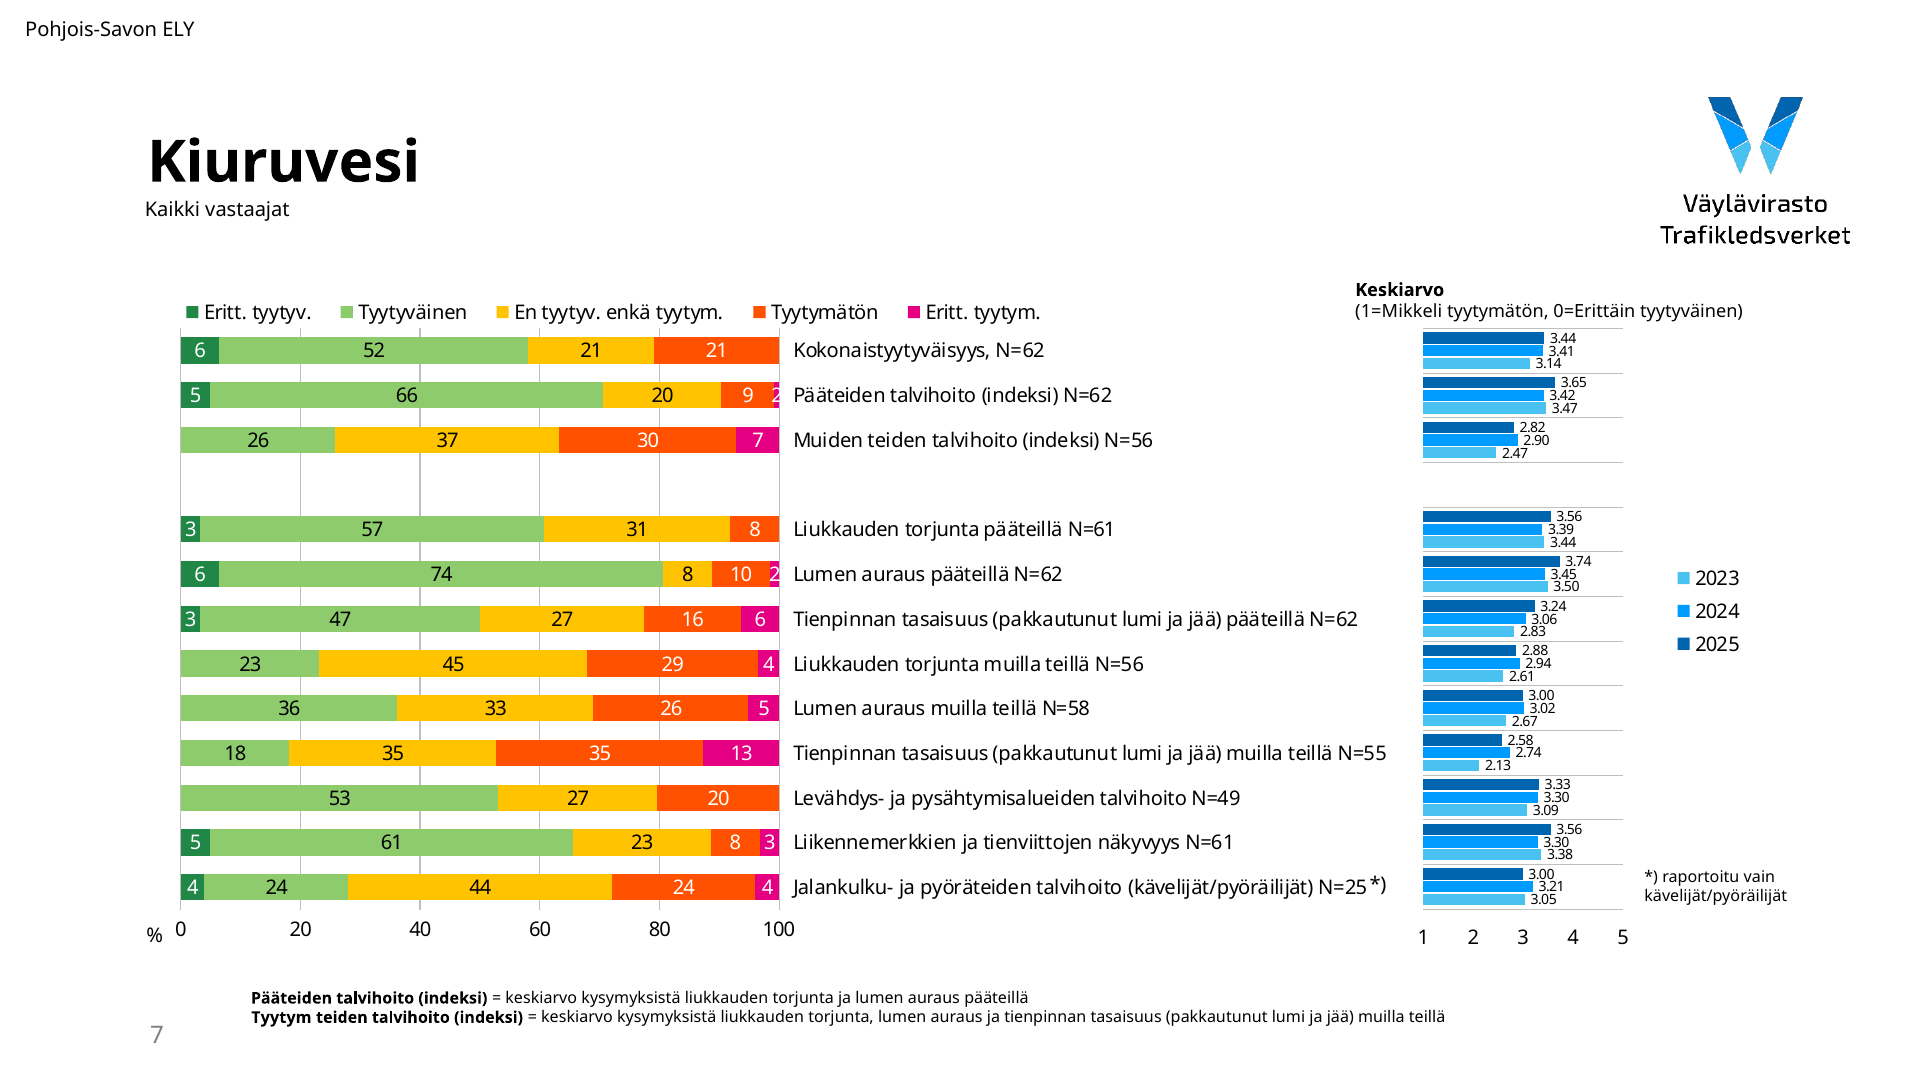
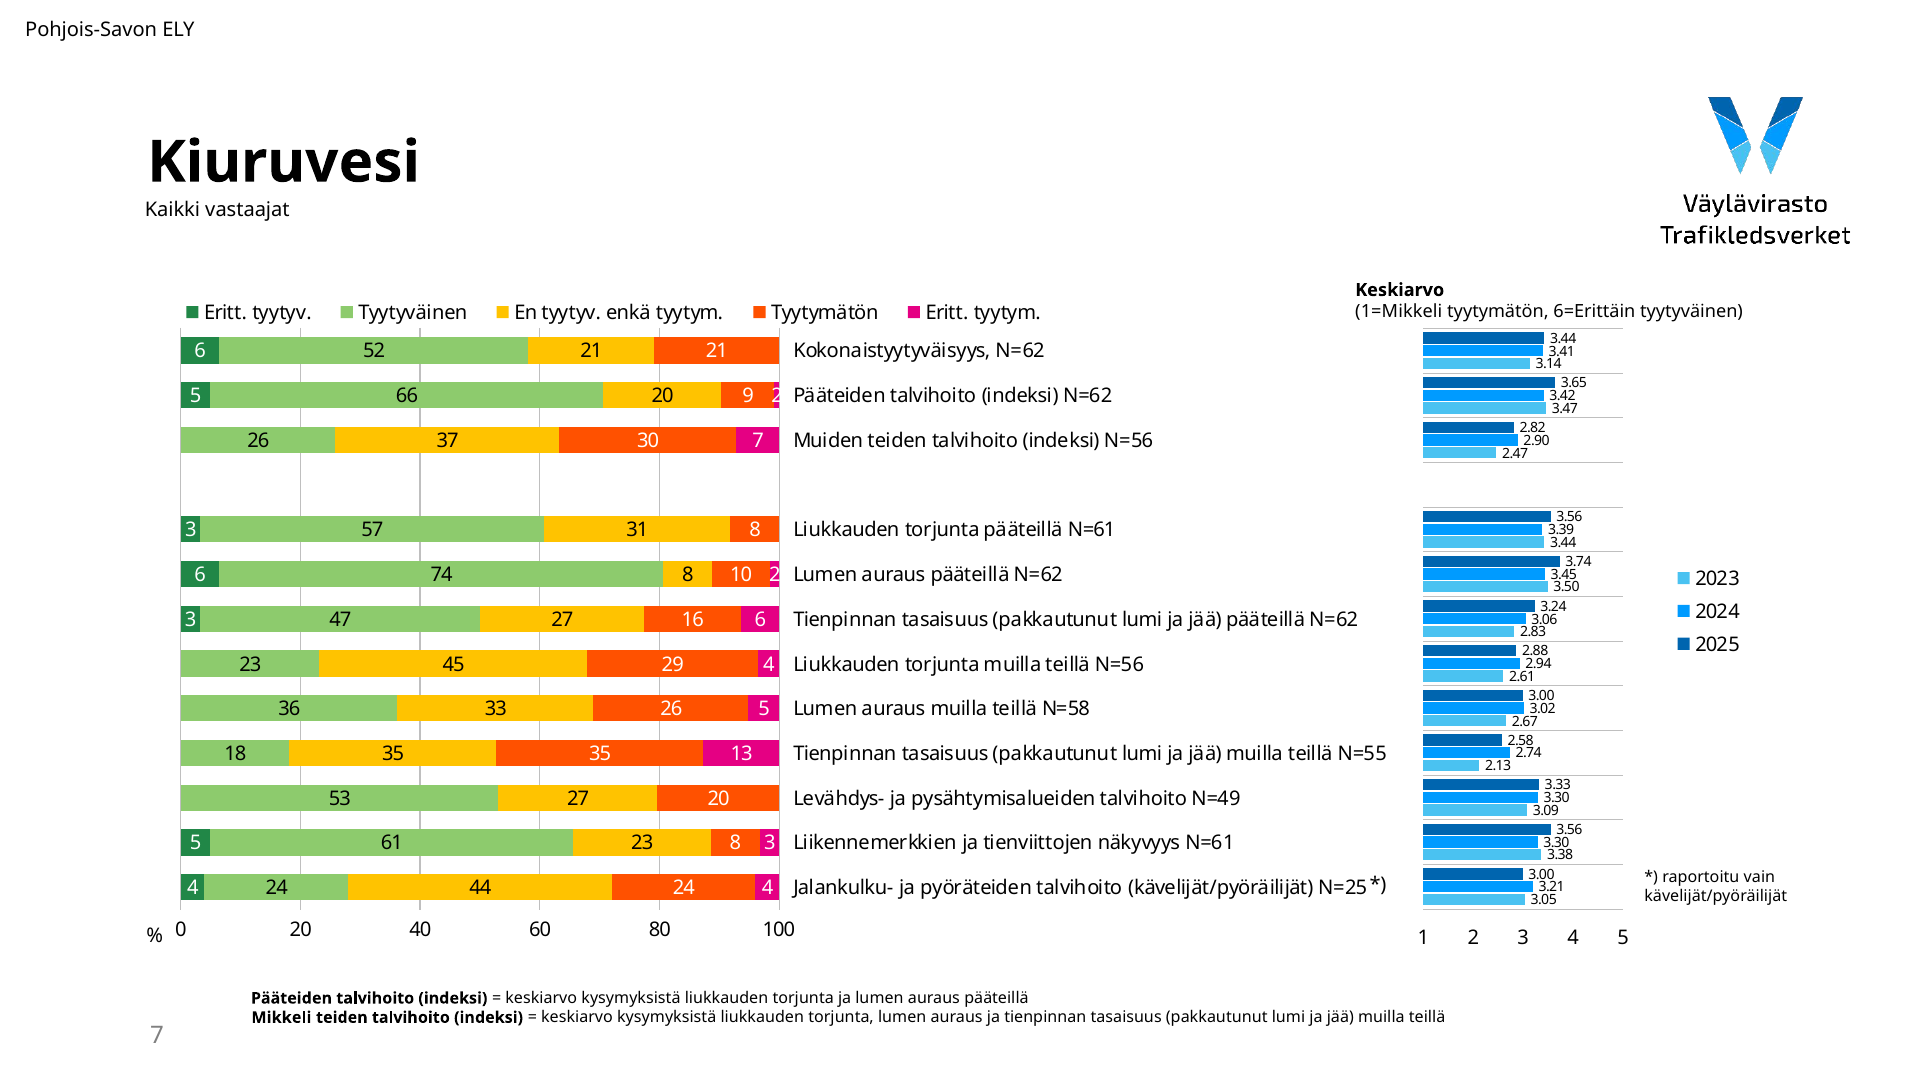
0=Erittäin: 0=Erittäin -> 6=Erittäin
Tyytym at (281, 1017): Tyytym -> Mikkeli
